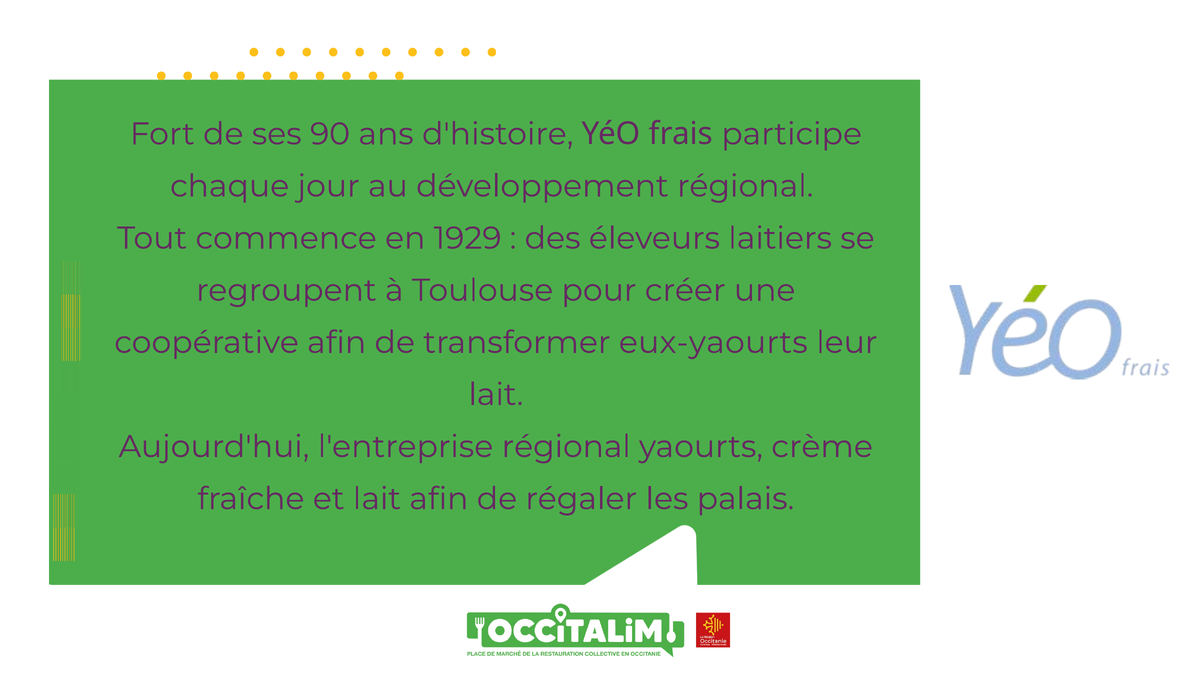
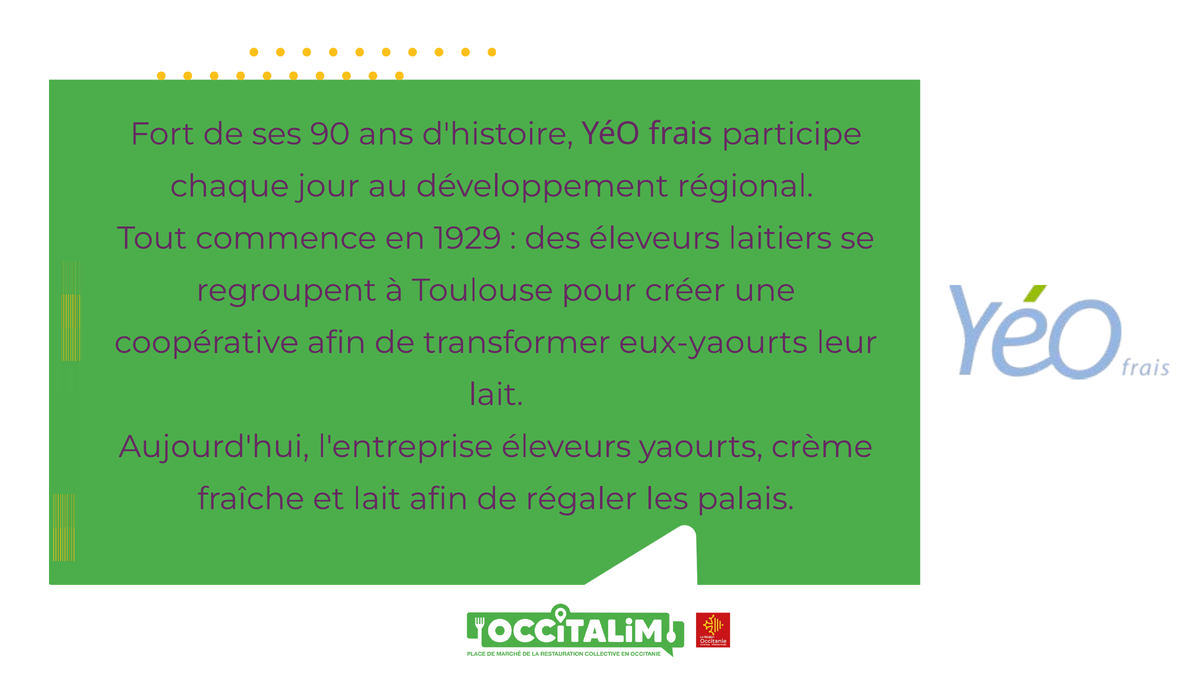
l'entreprise régional: régional -> éleveurs
